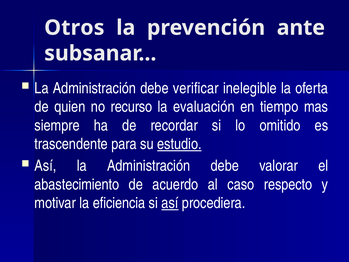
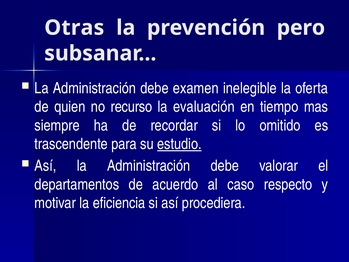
Otros: Otros -> Otras
ante: ante -> pero
verificar: verificar -> examen
abastecimiento: abastecimiento -> departamentos
así at (170, 203) underline: present -> none
